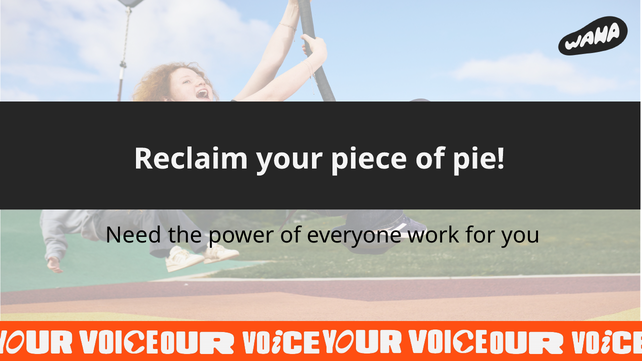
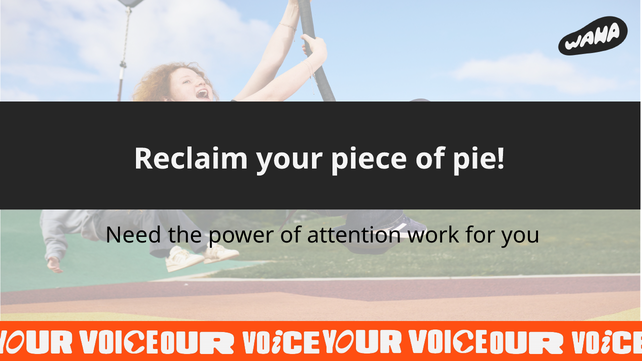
everyone: everyone -> attention
